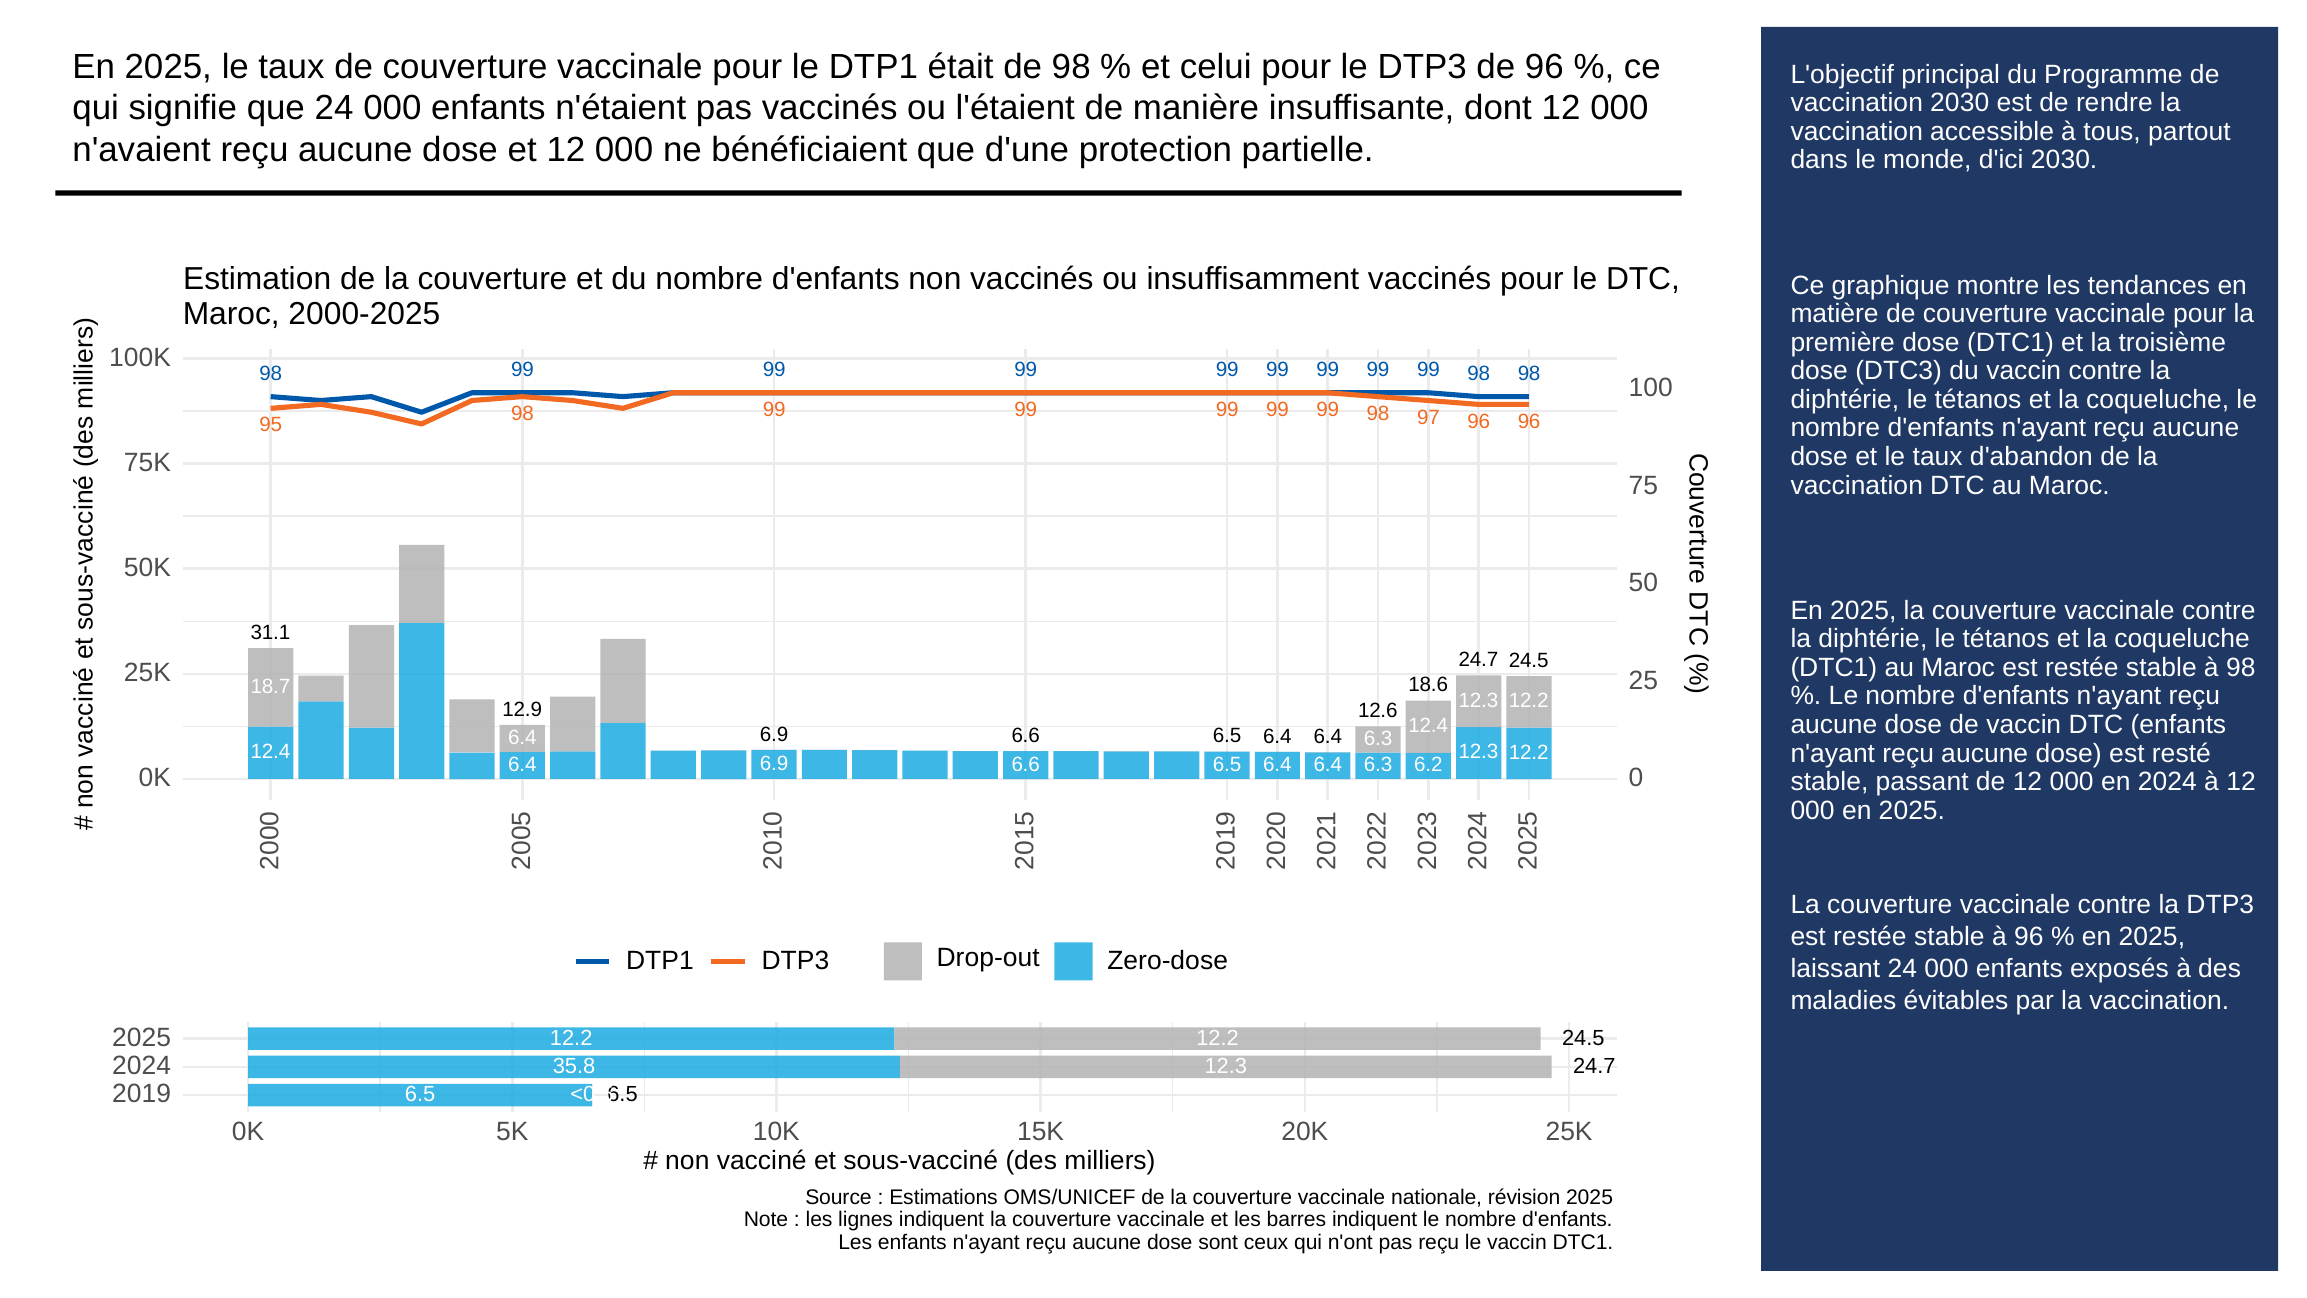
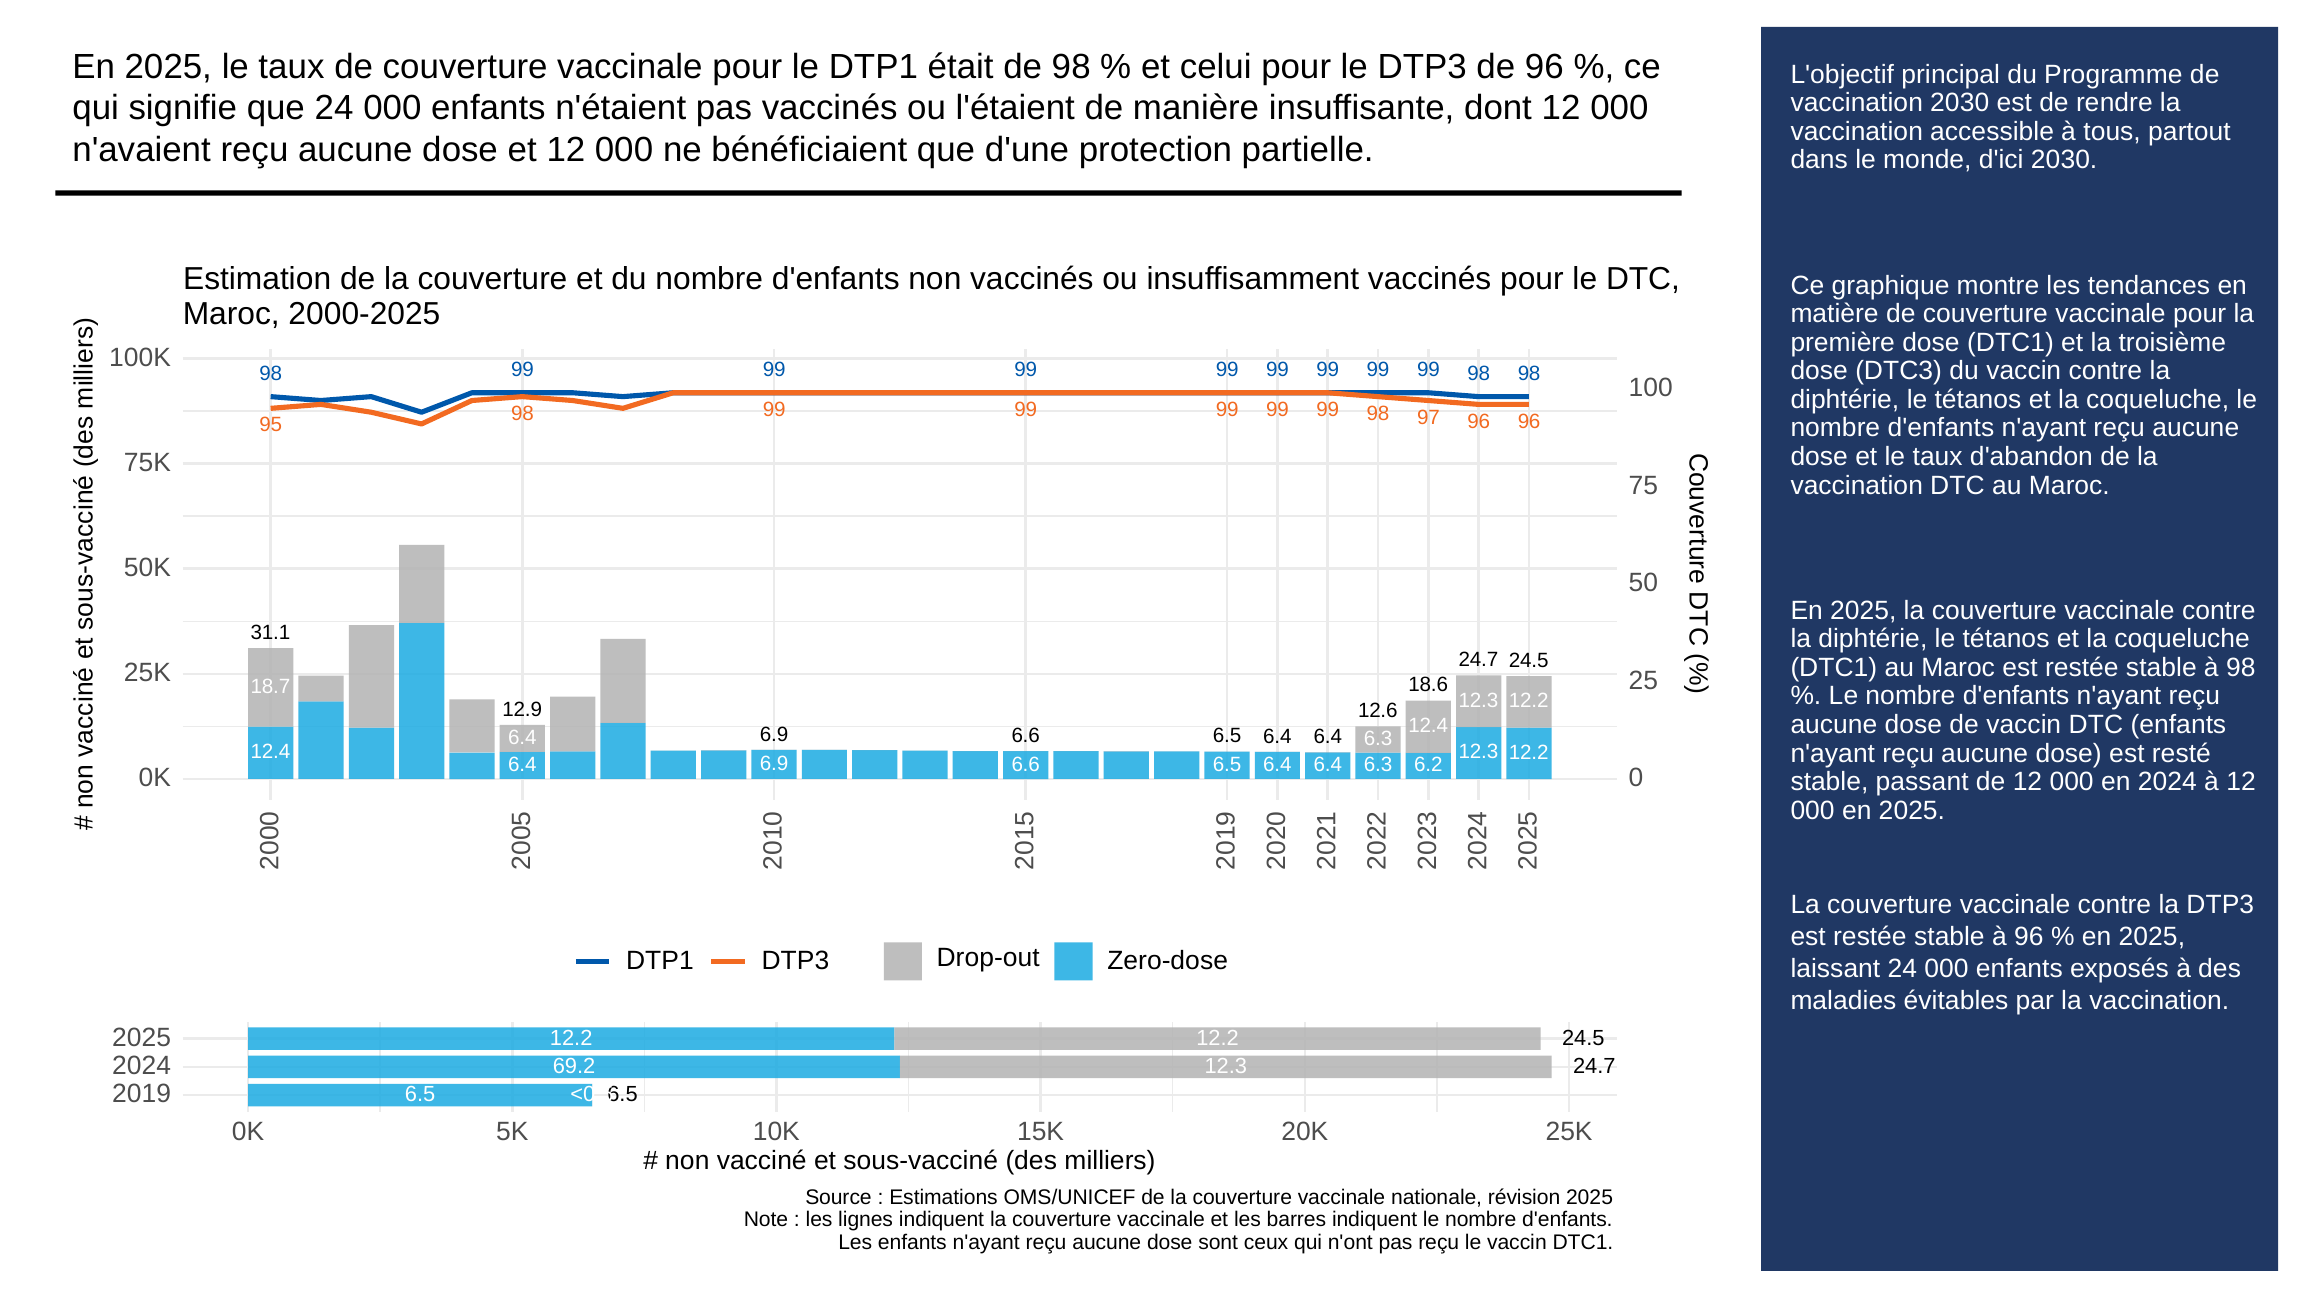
35.8: 35.8 -> 69.2
